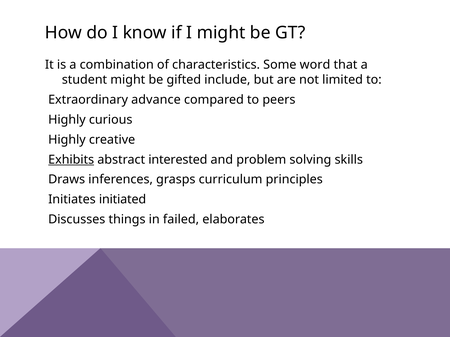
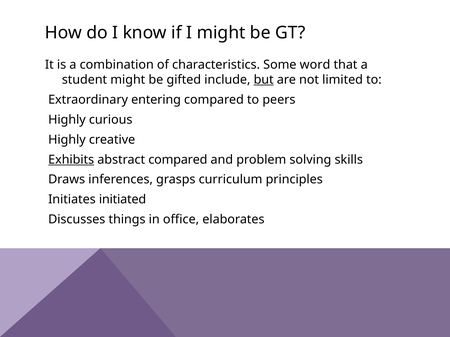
but underline: none -> present
advance: advance -> entering
abstract interested: interested -> compared
failed: failed -> office
